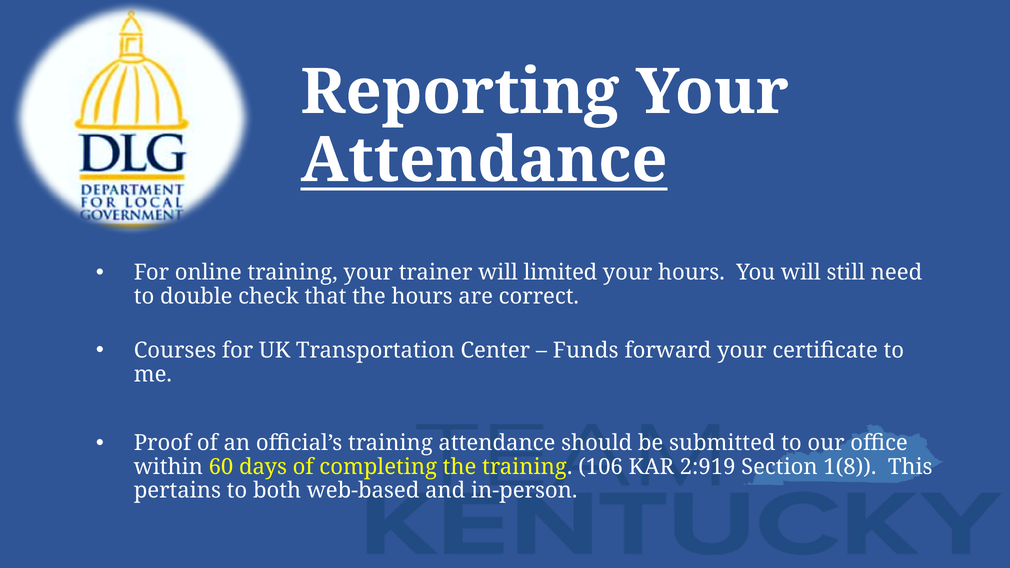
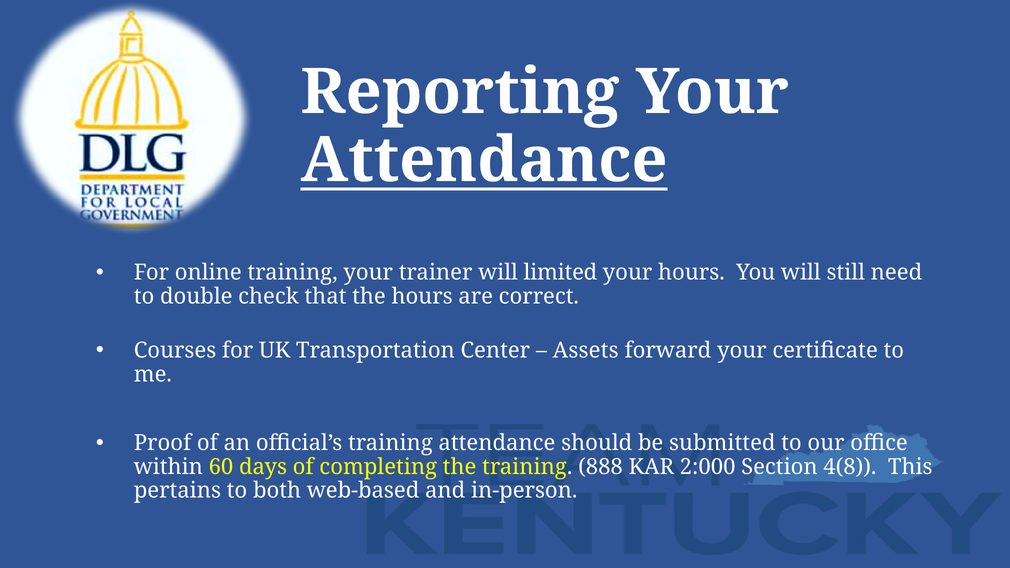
Funds: Funds -> Assets
106: 106 -> 888
2:919: 2:919 -> 2:000
1(8: 1(8 -> 4(8
